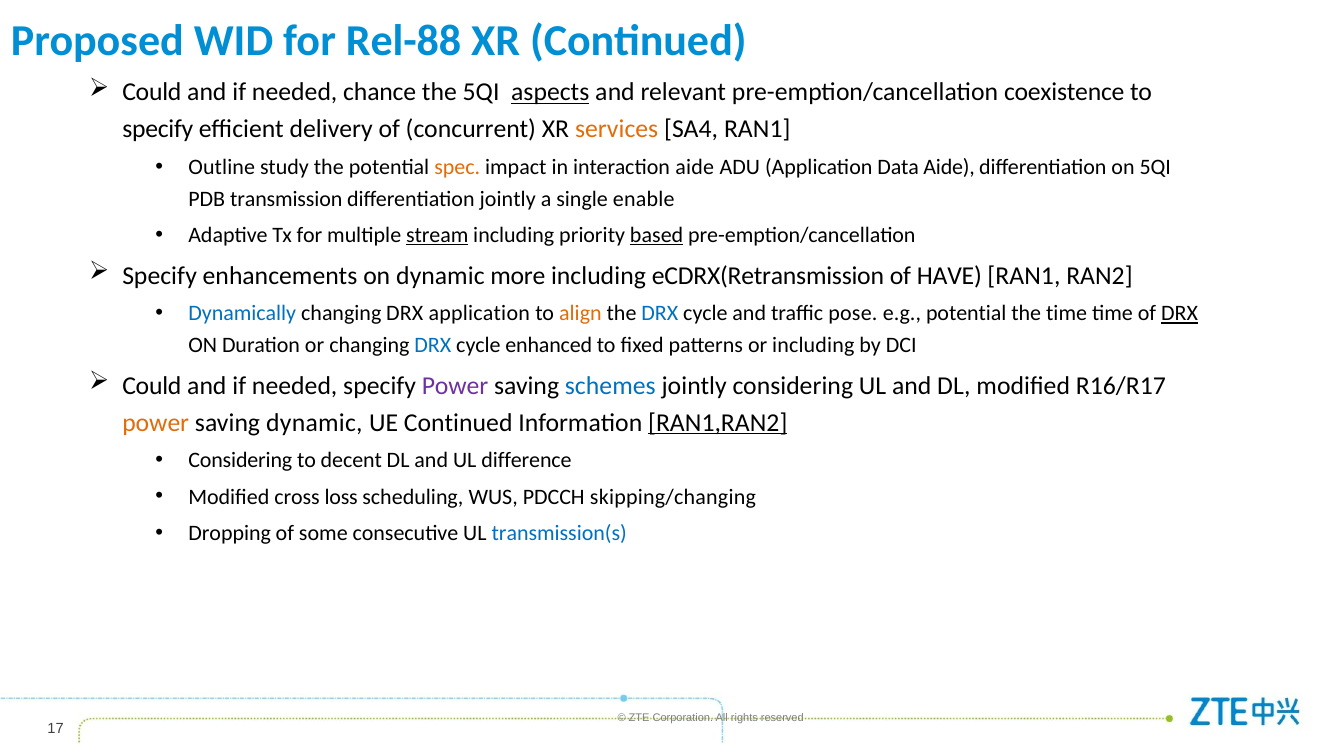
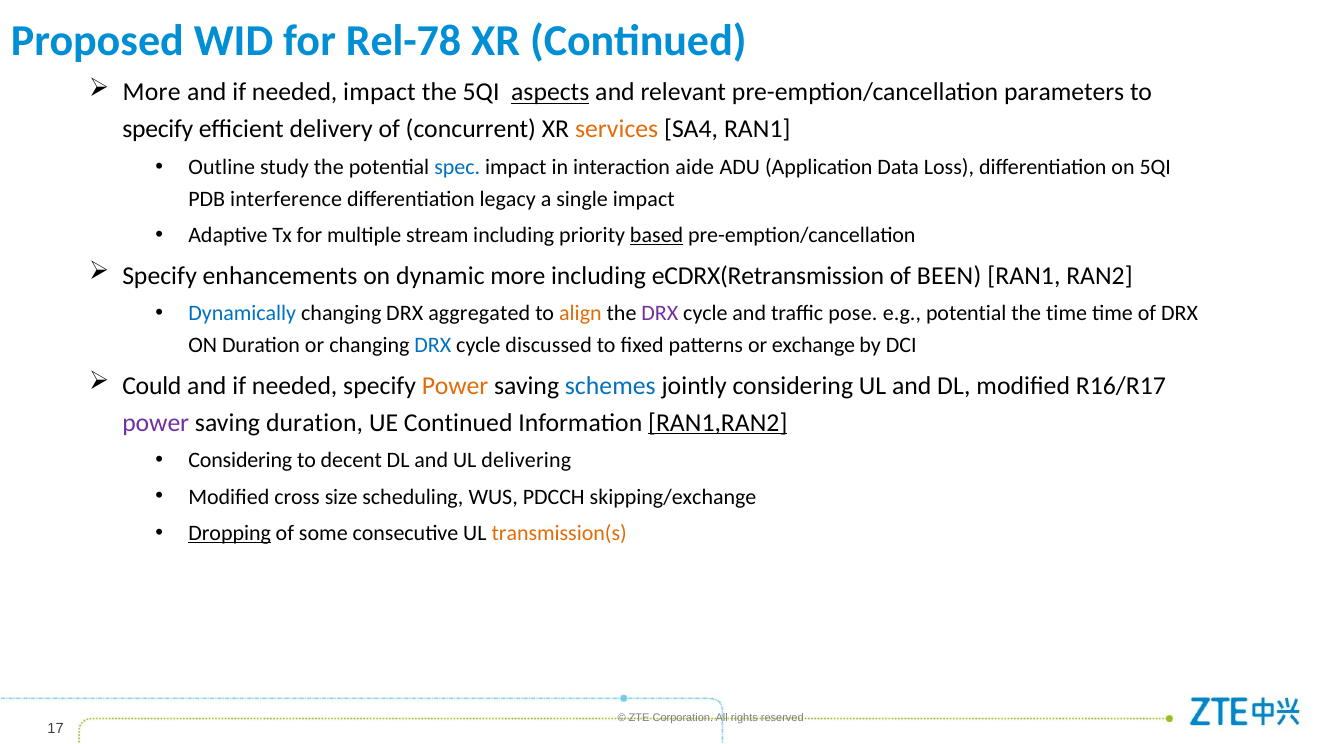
Rel-88: Rel-88 -> Rel-78
Could at (152, 92): Could -> More
needed chance: chance -> impact
coexistence: coexistence -> parameters
spec colour: orange -> blue
Data Aide: Aide -> Loss
transmission: transmission -> interference
differentiation jointly: jointly -> legacy
single enable: enable -> impact
stream underline: present -> none
HAVE: HAVE -> BEEN
DRX application: application -> aggregated
DRX at (660, 314) colour: blue -> purple
DRX at (1180, 314) underline: present -> none
enhanced: enhanced -> discussed
or including: including -> exchange
Power at (455, 385) colour: purple -> orange
power at (156, 422) colour: orange -> purple
saving dynamic: dynamic -> duration
difference: difference -> delivering
loss: loss -> size
skipping/changing: skipping/changing -> skipping/exchange
Dropping underline: none -> present
transmission(s colour: blue -> orange
